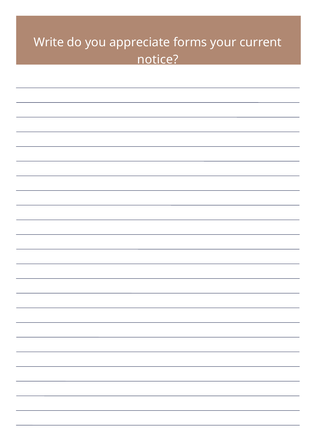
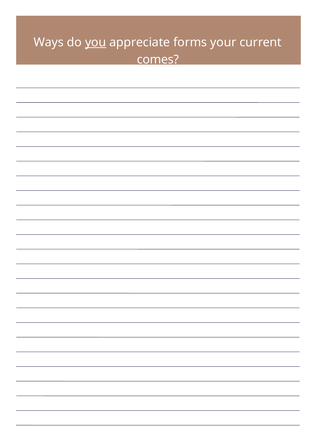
Write: Write -> Ways
you underline: none -> present
notice: notice -> comes
